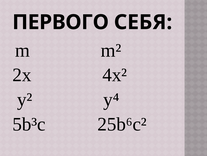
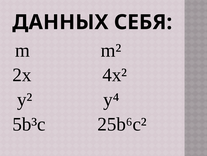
ПЕРВОГО: ПЕРВОГО -> ДАННЫХ
